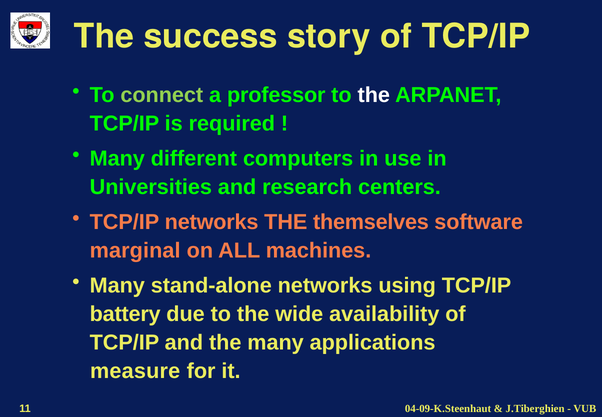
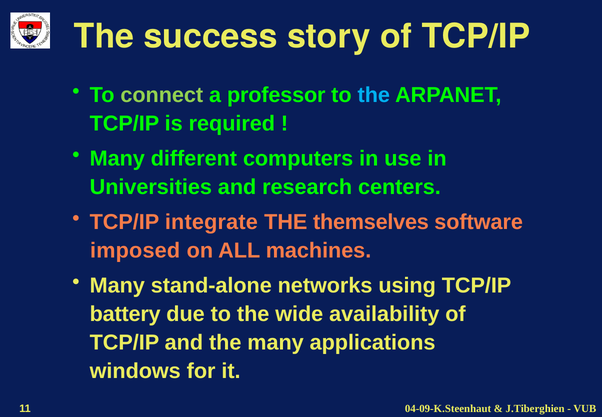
the at (374, 95) colour: white -> light blue
TCP/IP networks: networks -> integrate
marginal: marginal -> imposed
measure: measure -> windows
